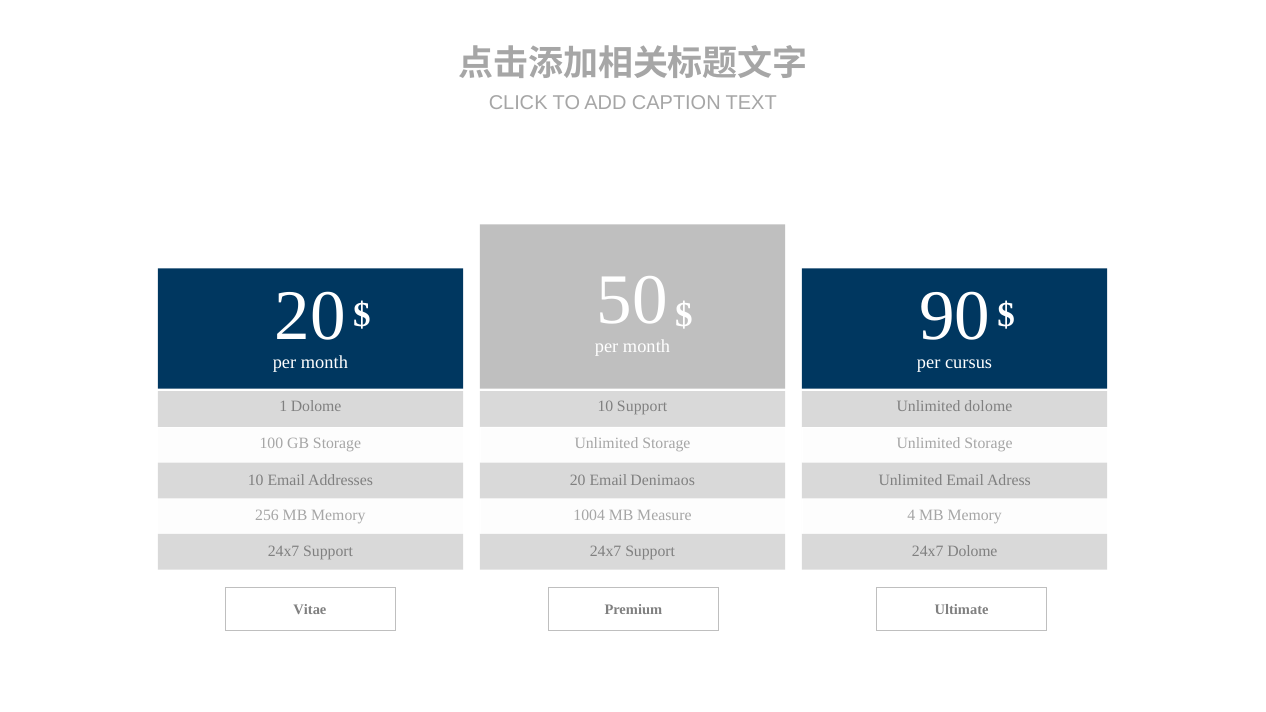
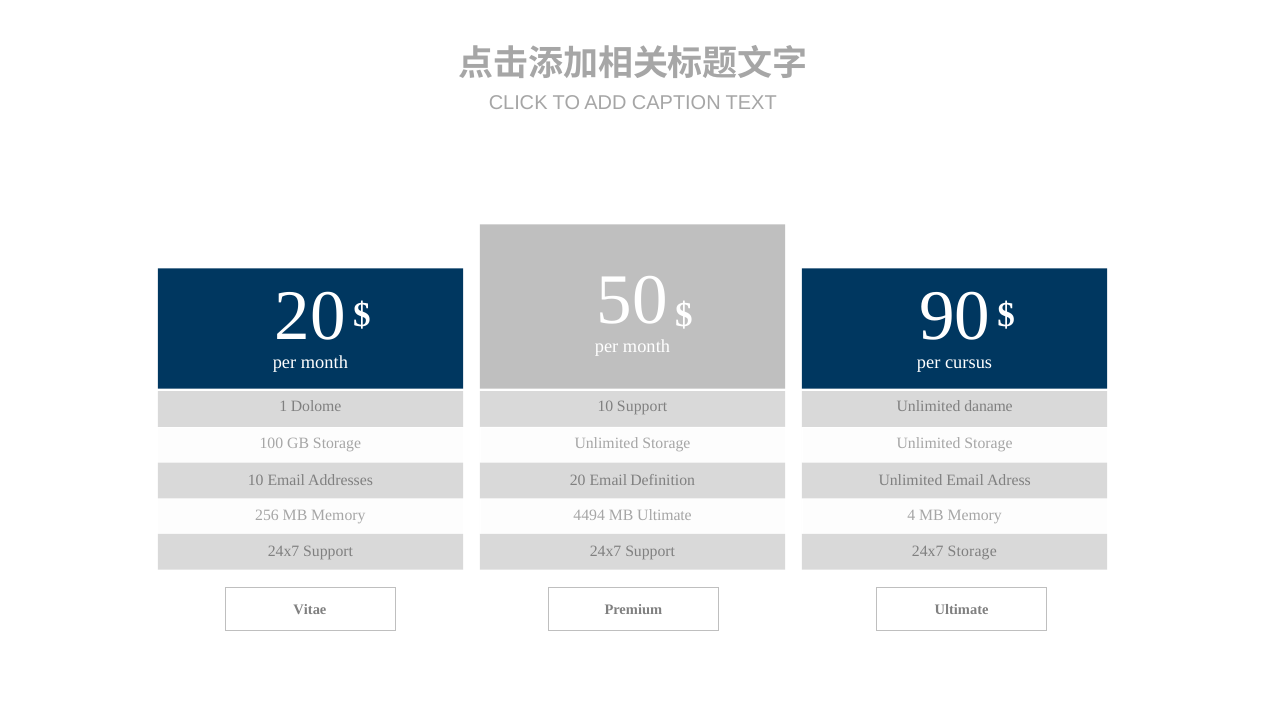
Unlimited dolome: dolome -> daname
Denimaos: Denimaos -> Definition
1004: 1004 -> 4494
MB Measure: Measure -> Ultimate
24x7 Dolome: Dolome -> Storage
